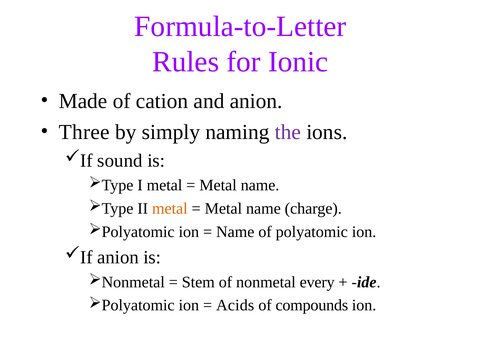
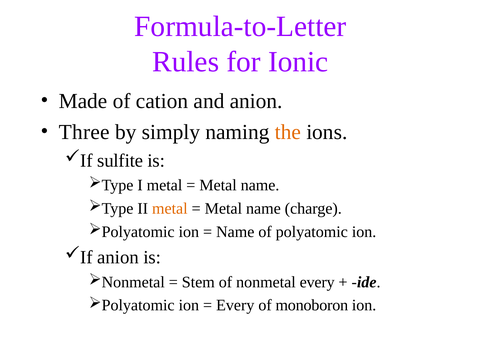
the colour: purple -> orange
sound: sound -> sulfite
Acids at (235, 305): Acids -> Every
compounds: compounds -> monoboron
